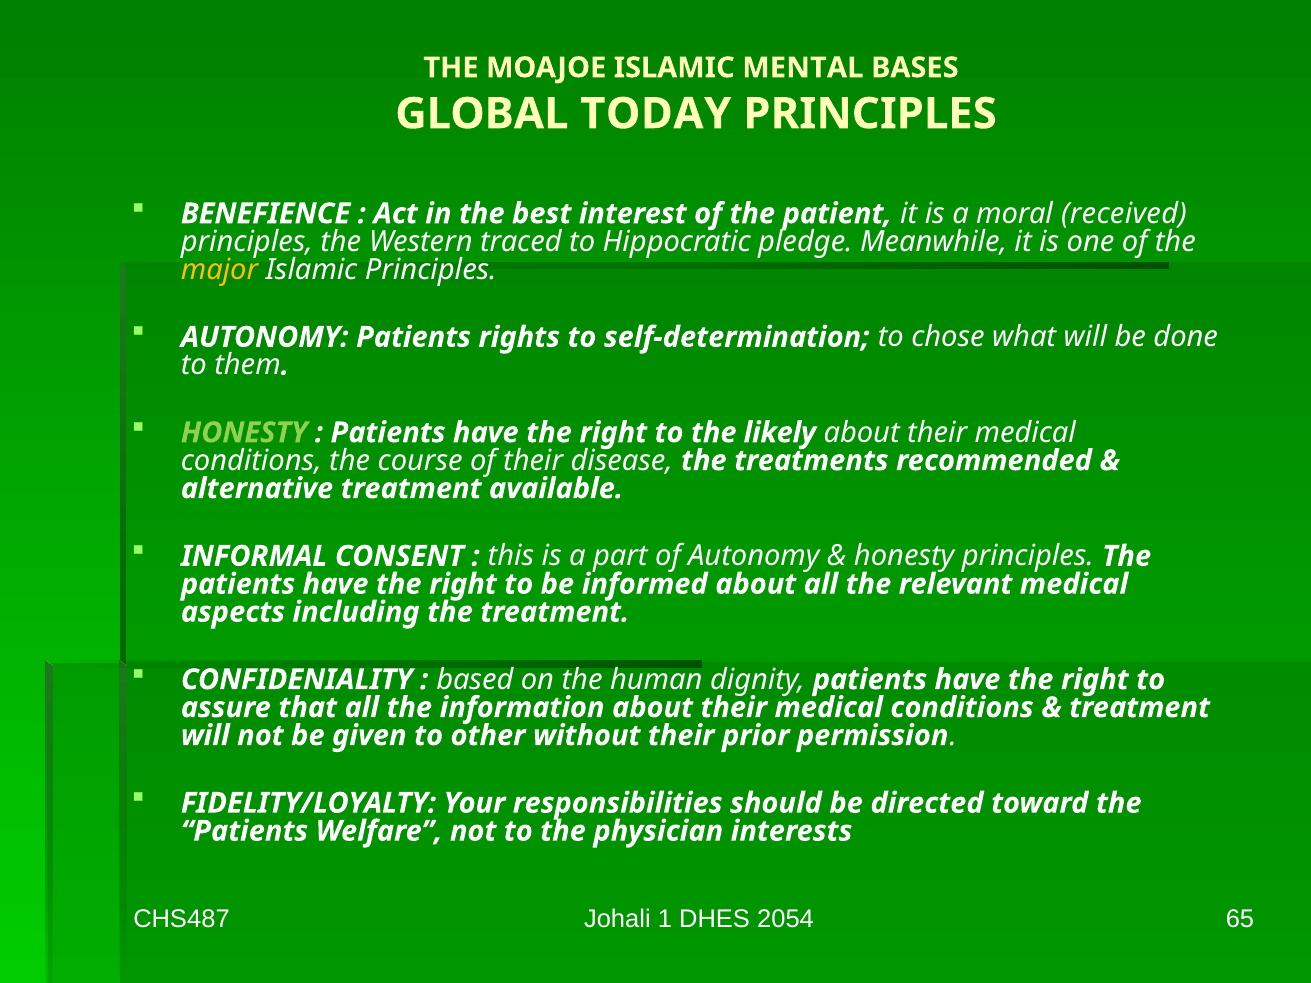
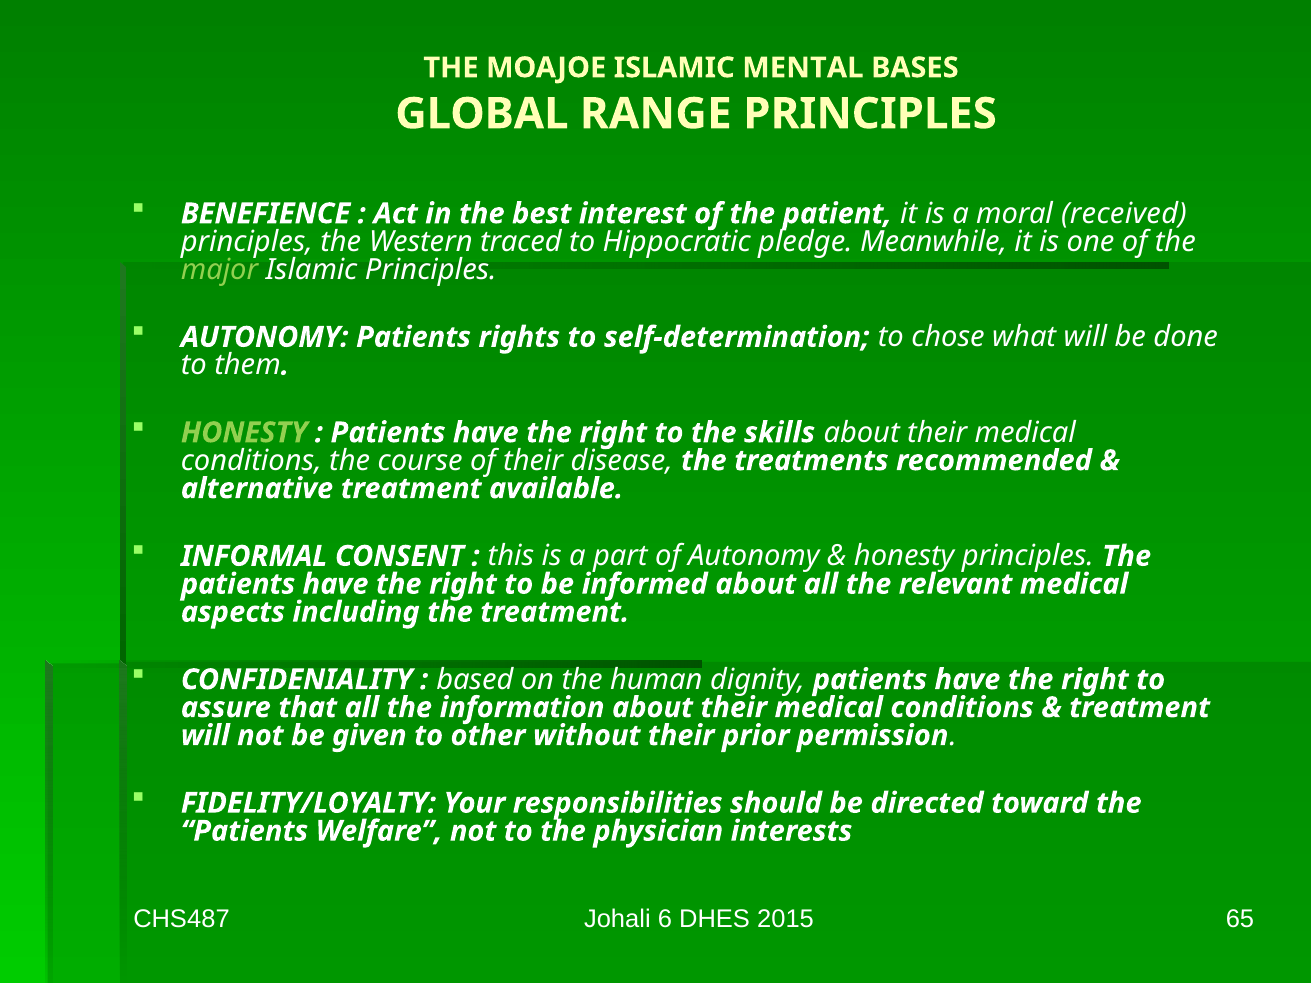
TODAY: TODAY -> RANGE
major colour: yellow -> light green
likely: likely -> skills
1: 1 -> 6
2054: 2054 -> 2015
